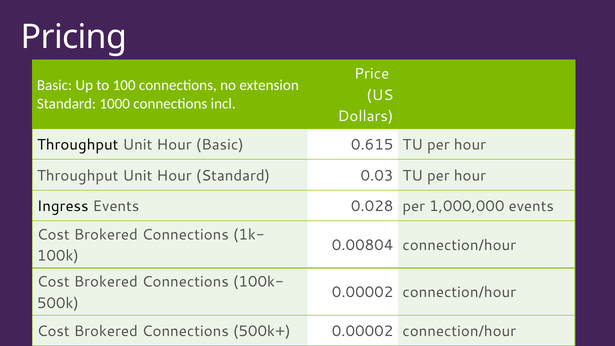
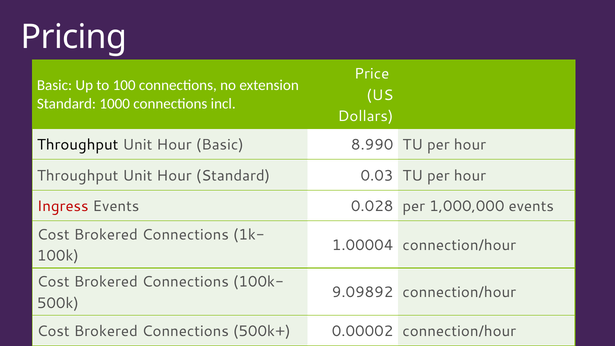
0.615: 0.615 -> 8.990
Ingress colour: black -> red
0.00804: 0.00804 -> 1.00004
0.00002 at (363, 292): 0.00002 -> 9.09892
